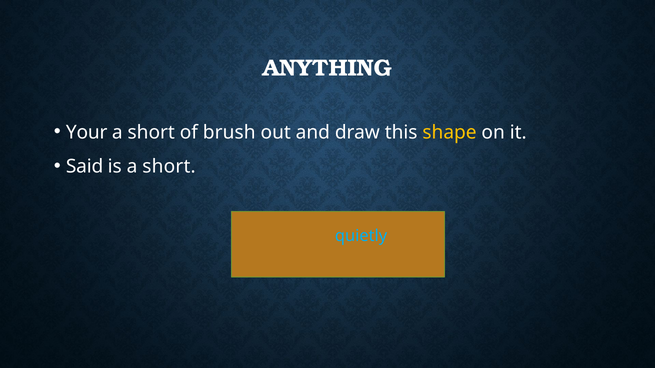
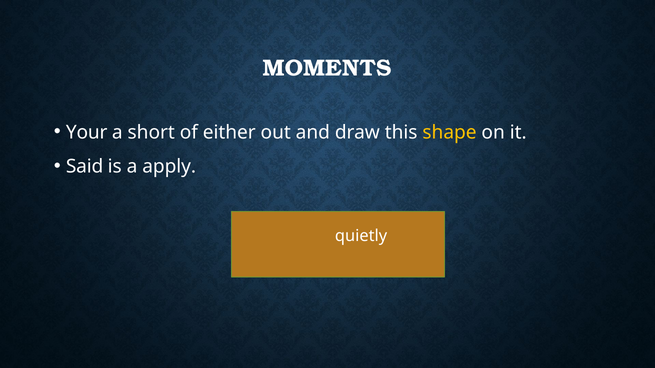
ANYTHING: ANYTHING -> MOMENTS
brush: brush -> either
is a short: short -> apply
quietly colour: light blue -> white
